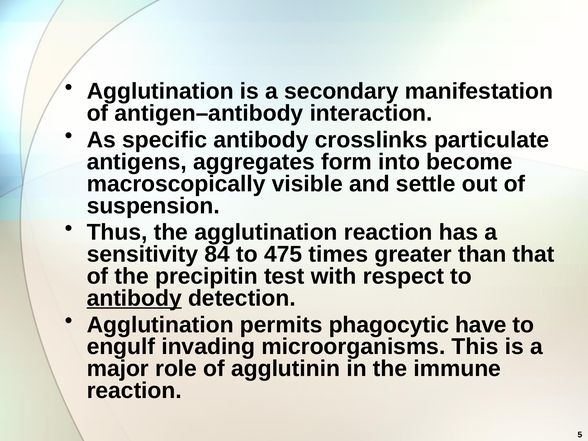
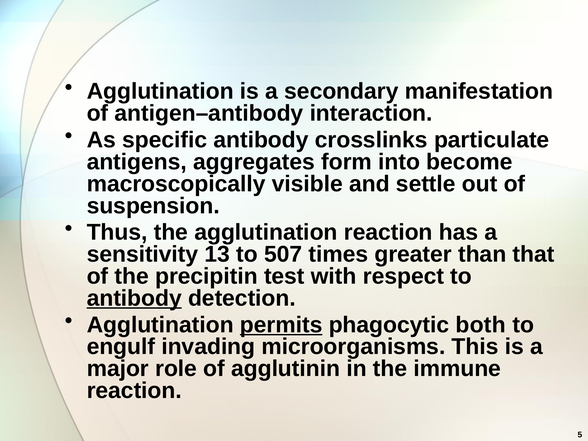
84: 84 -> 13
475: 475 -> 507
permits underline: none -> present
have: have -> both
